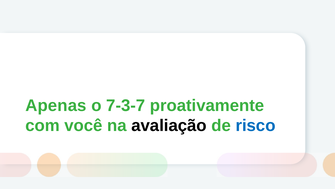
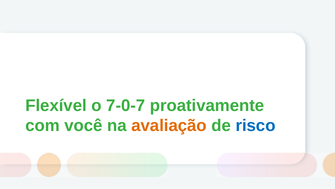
Apenas: Apenas -> Flexível
7-3-7: 7-3-7 -> 7-0-7
avaliação colour: black -> orange
